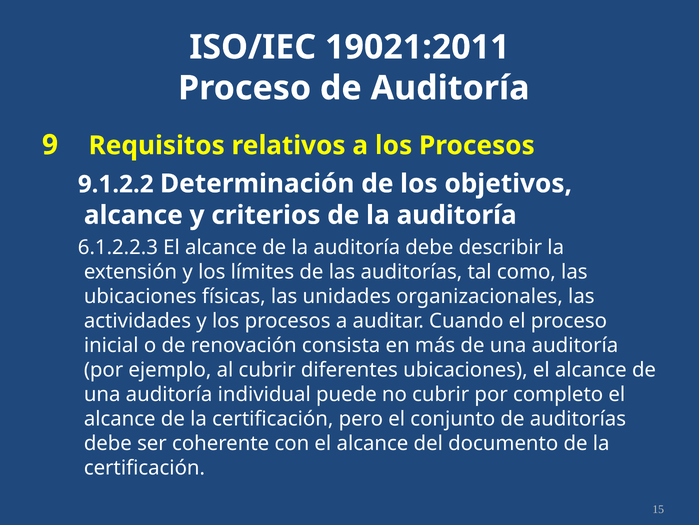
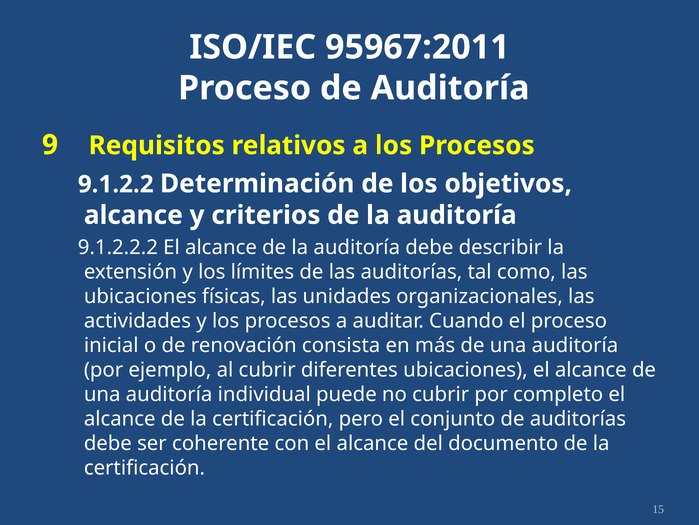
19021:2011: 19021:2011 -> 95967:2011
6.1.2.2.3: 6.1.2.2.3 -> 9.1.2.2.2
